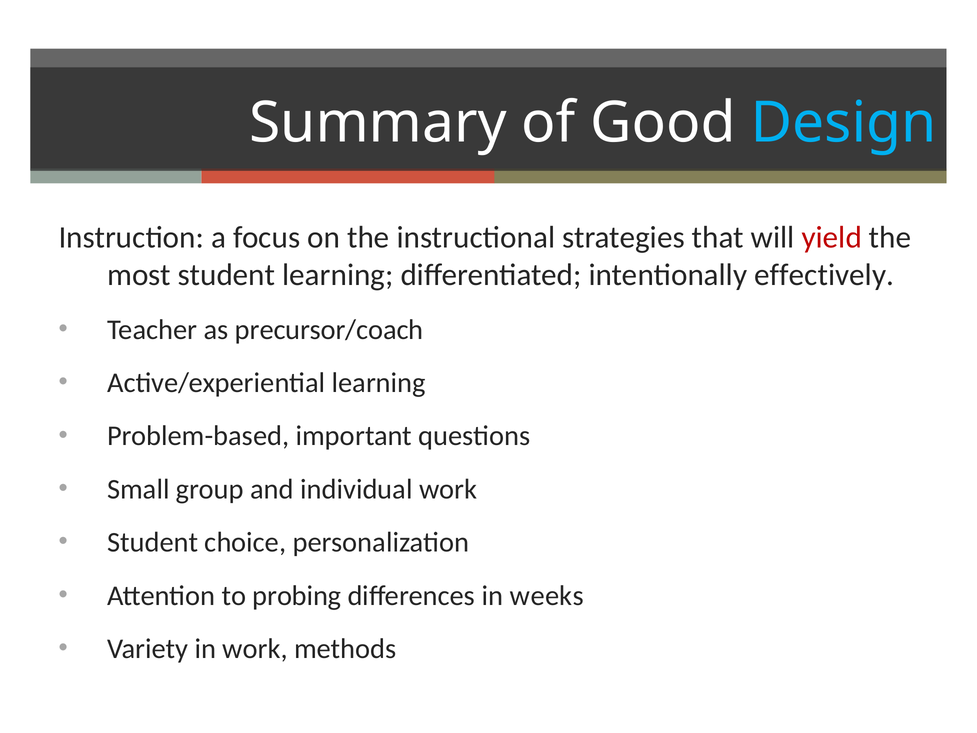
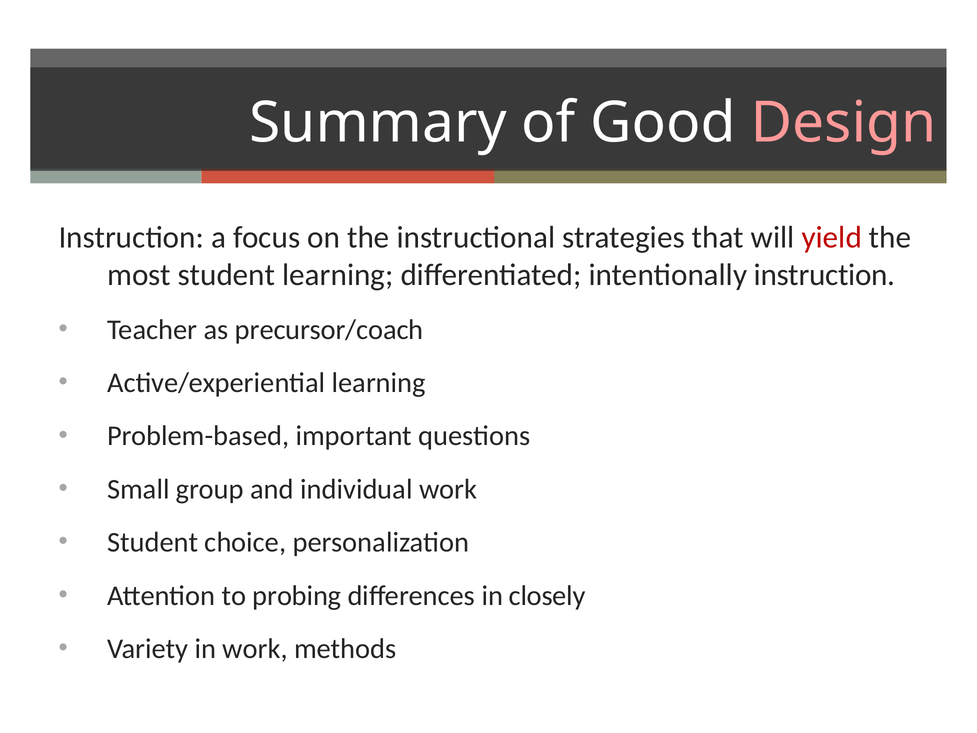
Design colour: light blue -> pink
intentionally effectively: effectively -> instruction
weeks: weeks -> closely
